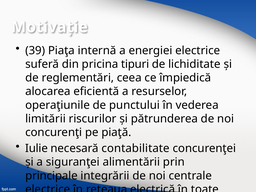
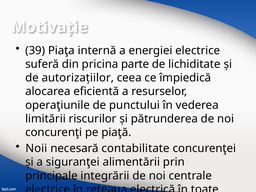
tipuri: tipuri -> parte
reglementări: reglementări -> autorizaţiilor
Iulie: Iulie -> Noii
